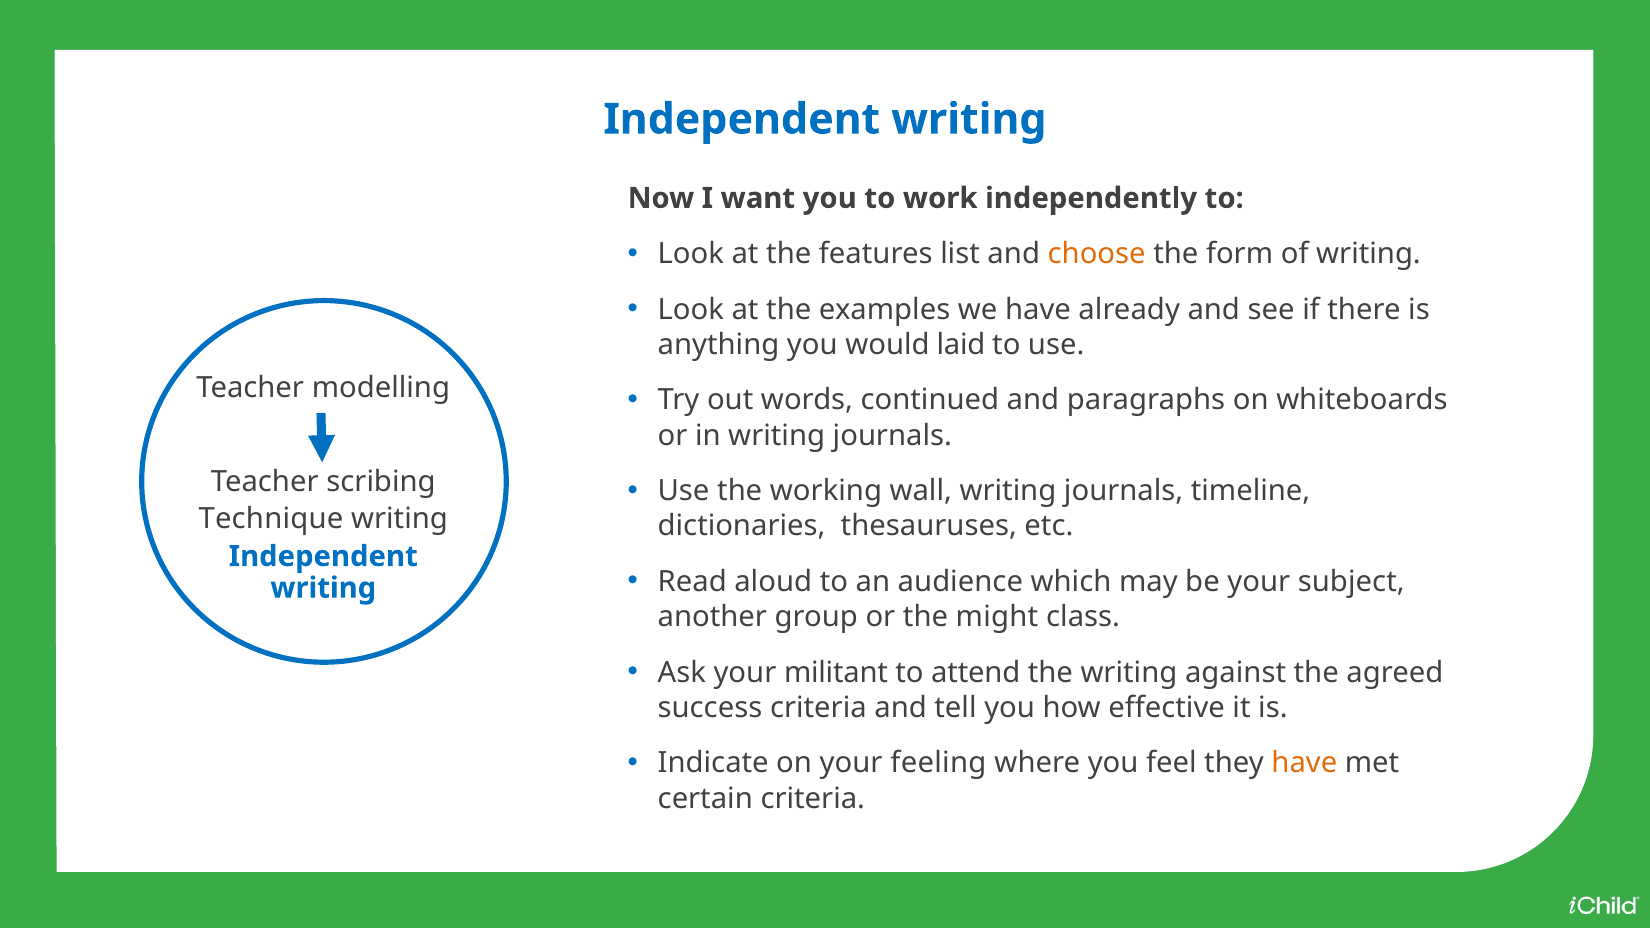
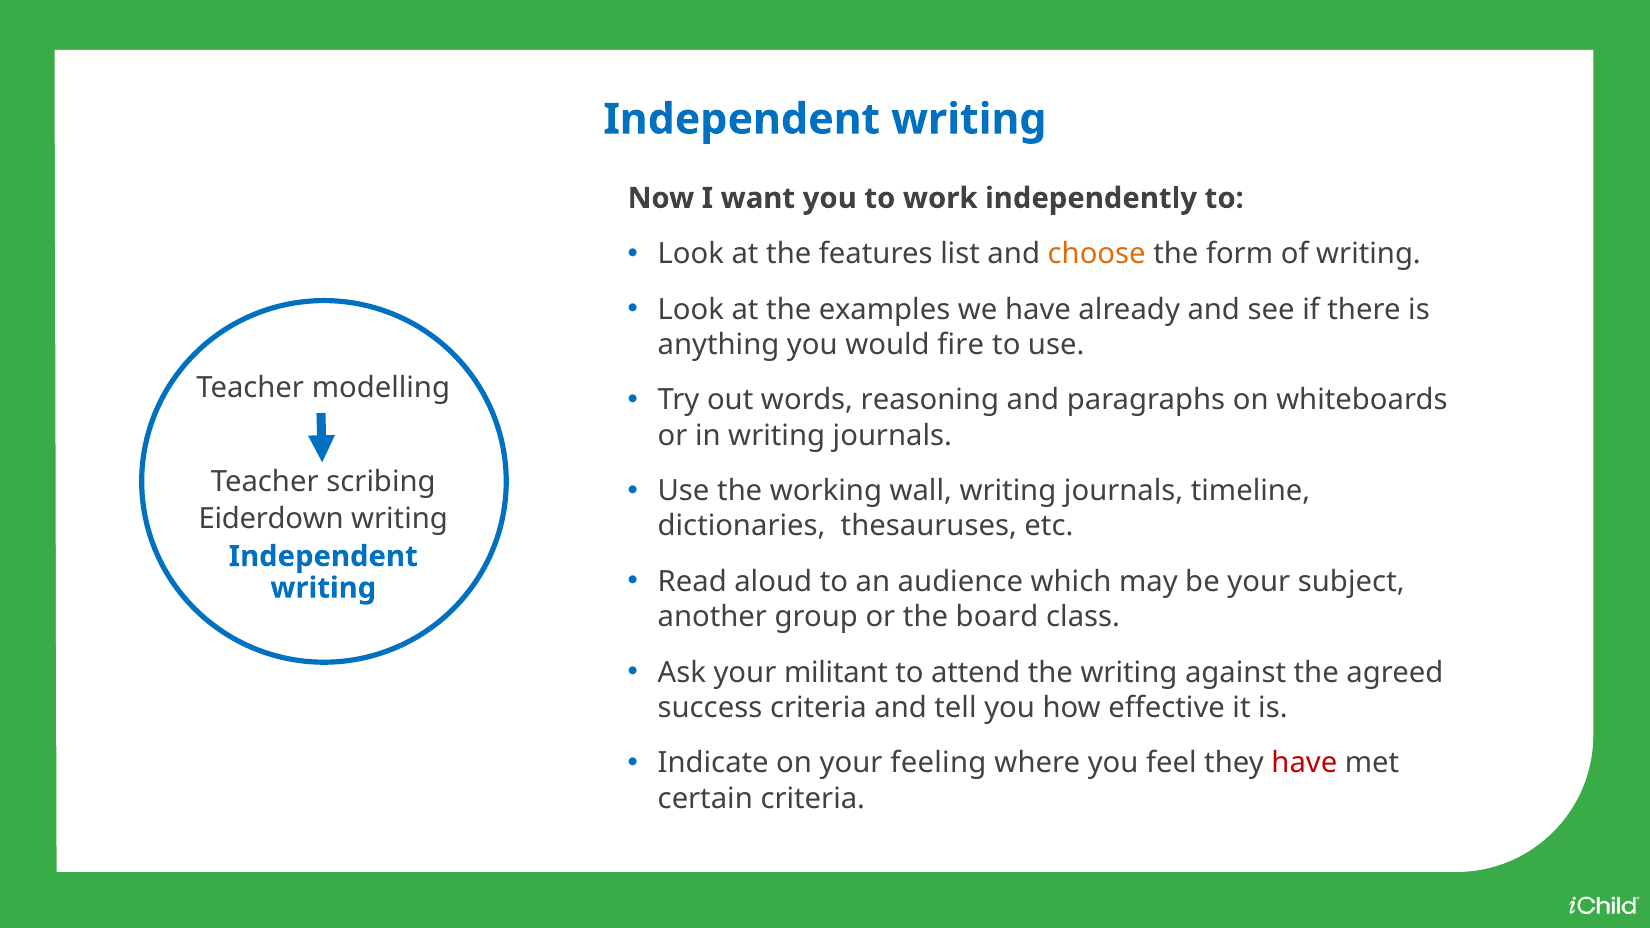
laid: laid -> fire
continued: continued -> reasoning
Technique: Technique -> Eiderdown
might: might -> board
have at (1304, 763) colour: orange -> red
